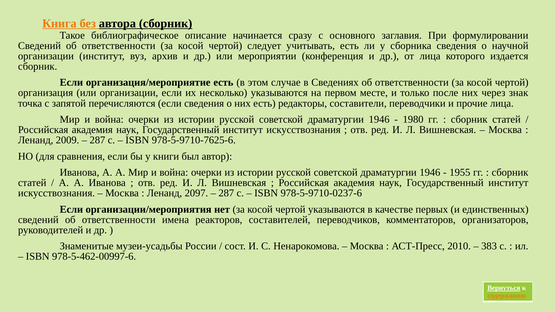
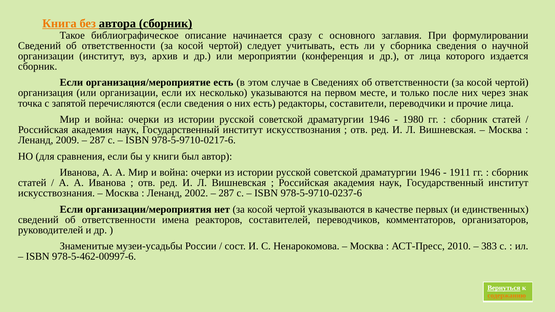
978-5-9710-7625-6: 978-5-9710-7625-6 -> 978-5-9710-0217-6
1955: 1955 -> 1911
2097: 2097 -> 2002
